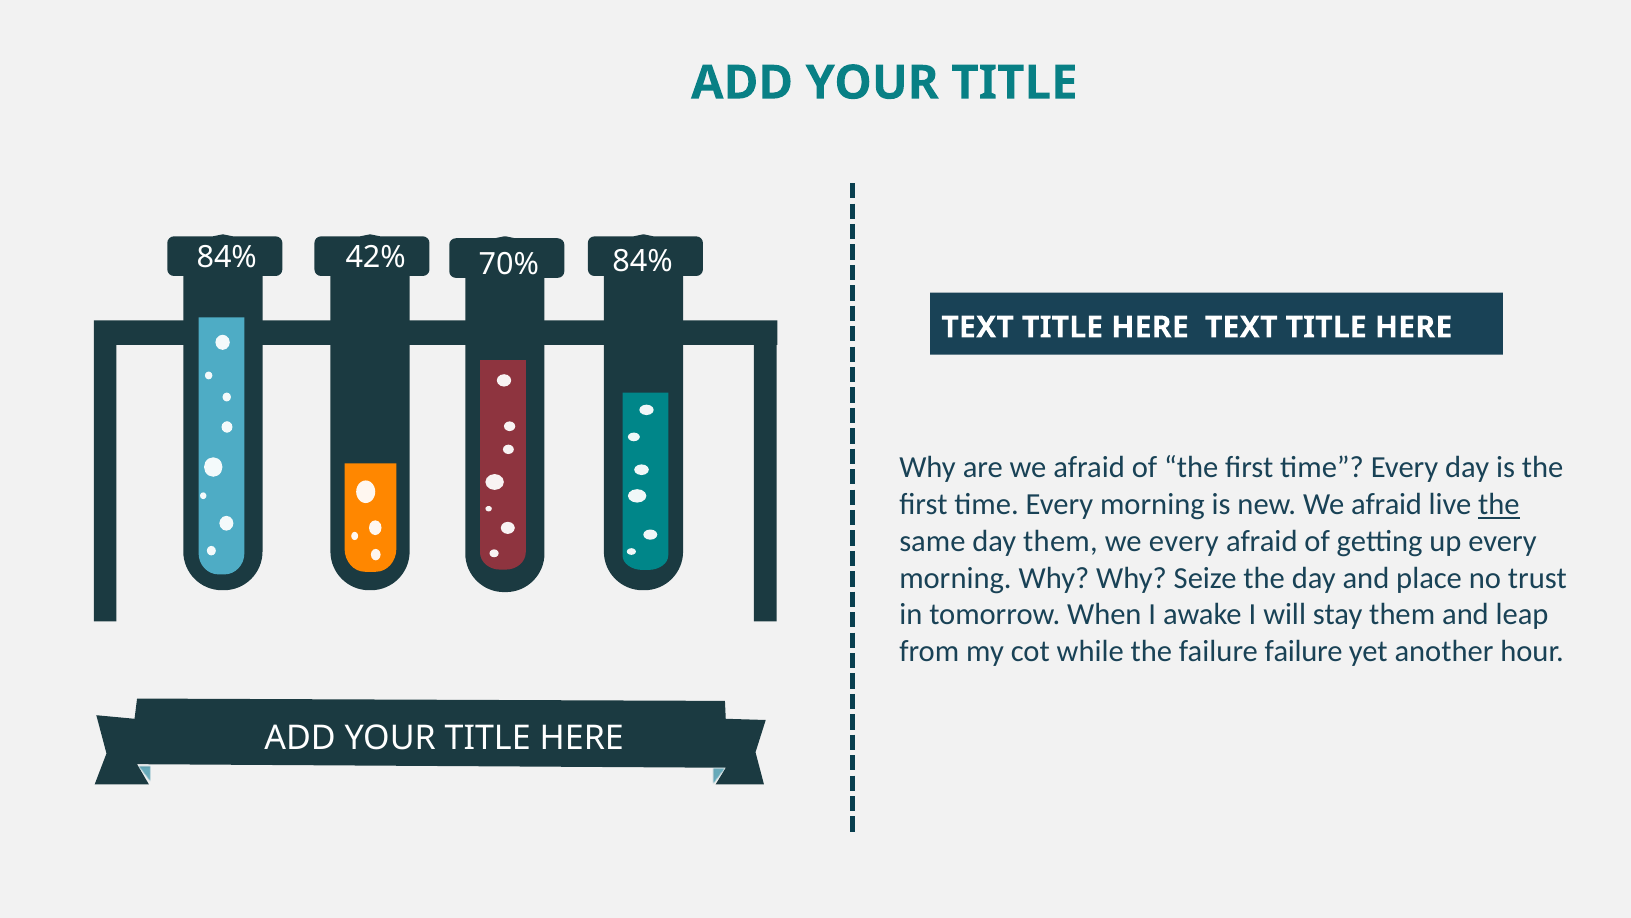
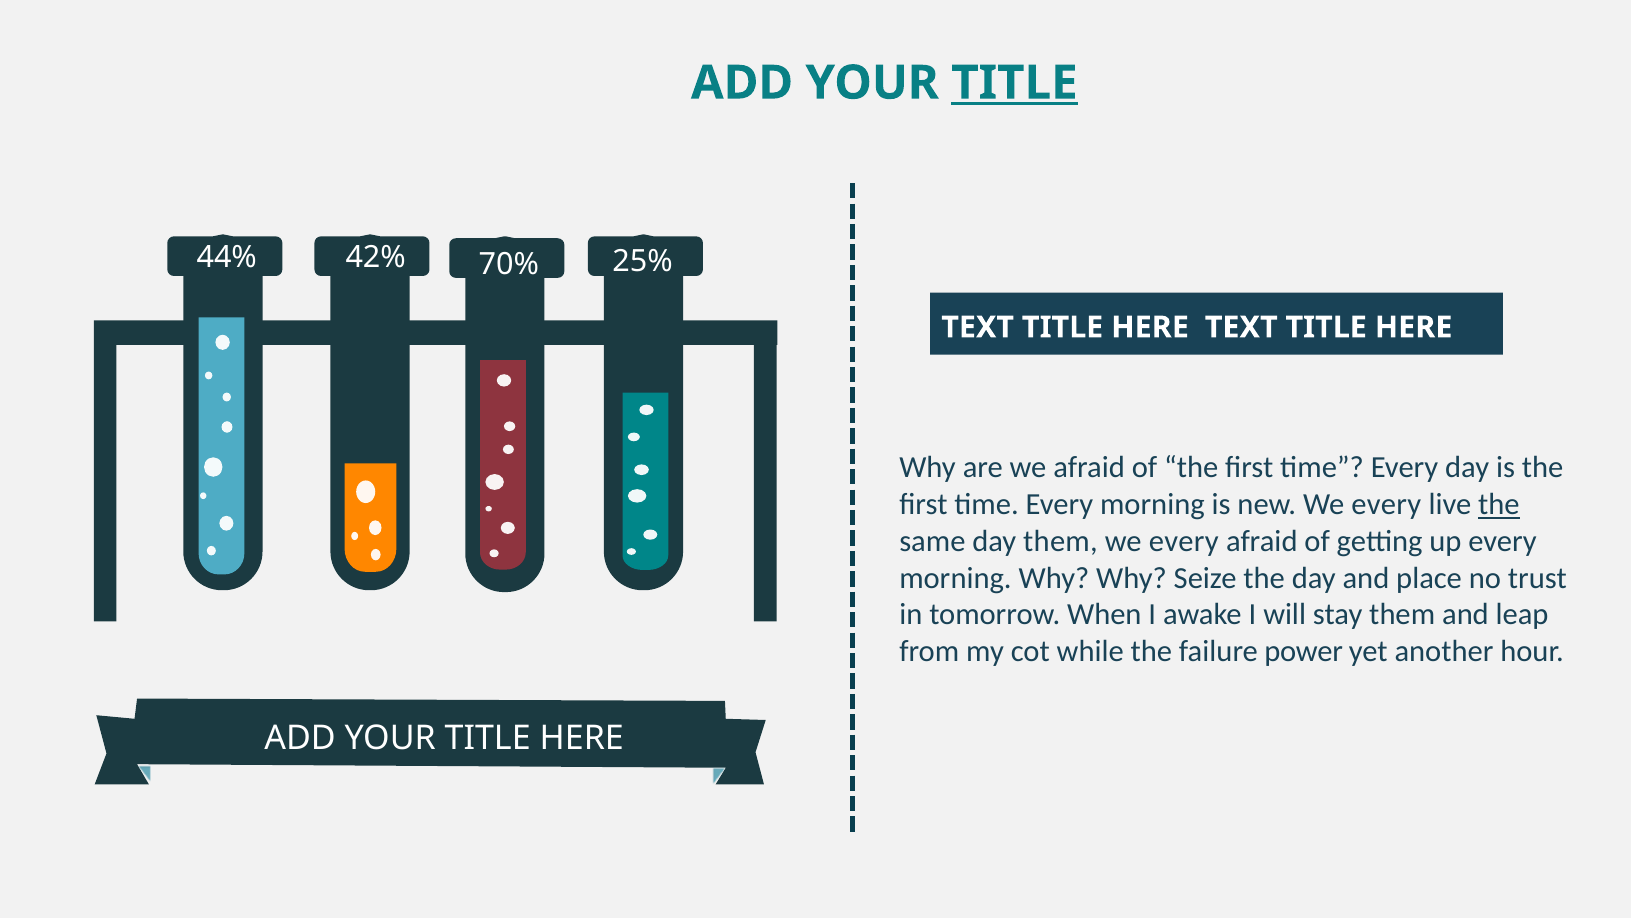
TITLE at (1014, 83) underline: none -> present
84% at (227, 257): 84% -> 44%
70% 84%: 84% -> 25%
new We afraid: afraid -> every
failure failure: failure -> power
